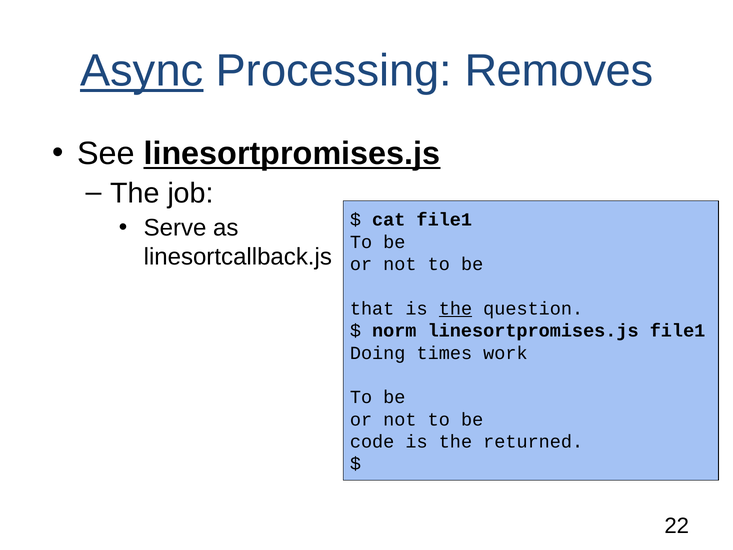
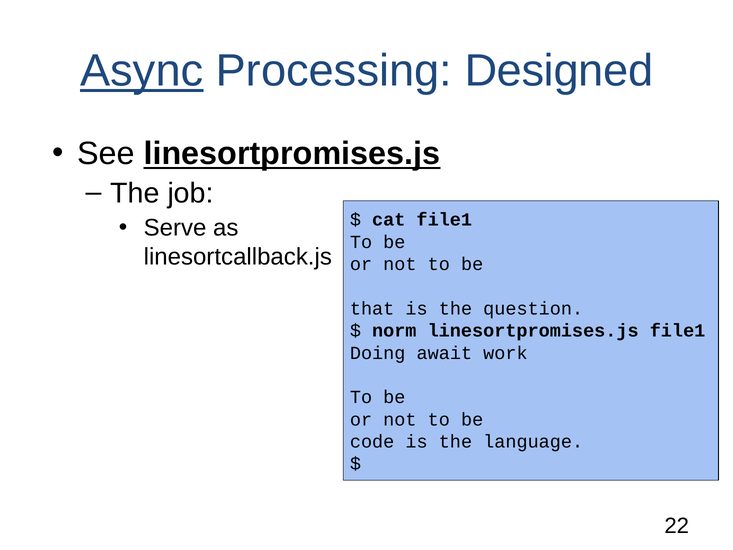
Removes: Removes -> Designed
the at (455, 308) underline: present -> none
times: times -> await
returned: returned -> language
